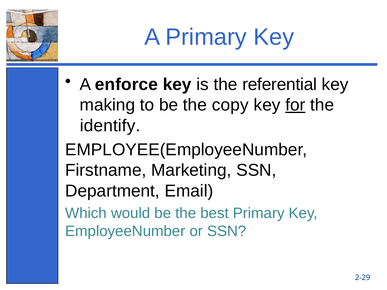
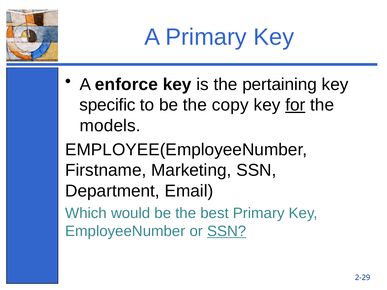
referential: referential -> pertaining
making: making -> specific
identify: identify -> models
SSN at (227, 231) underline: none -> present
